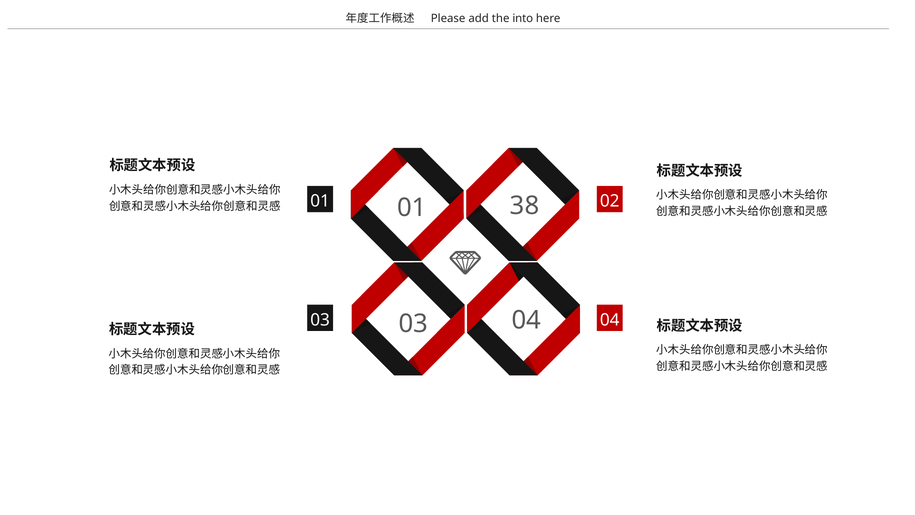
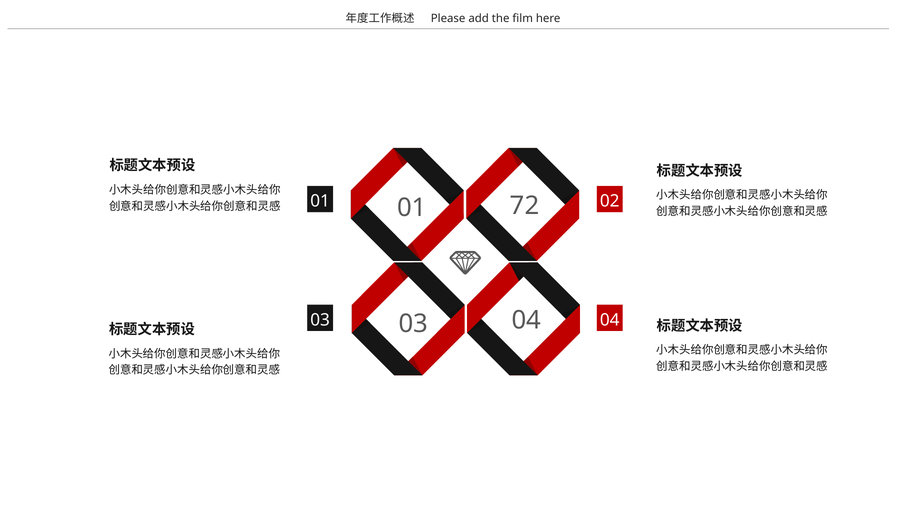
into: into -> film
38: 38 -> 72
